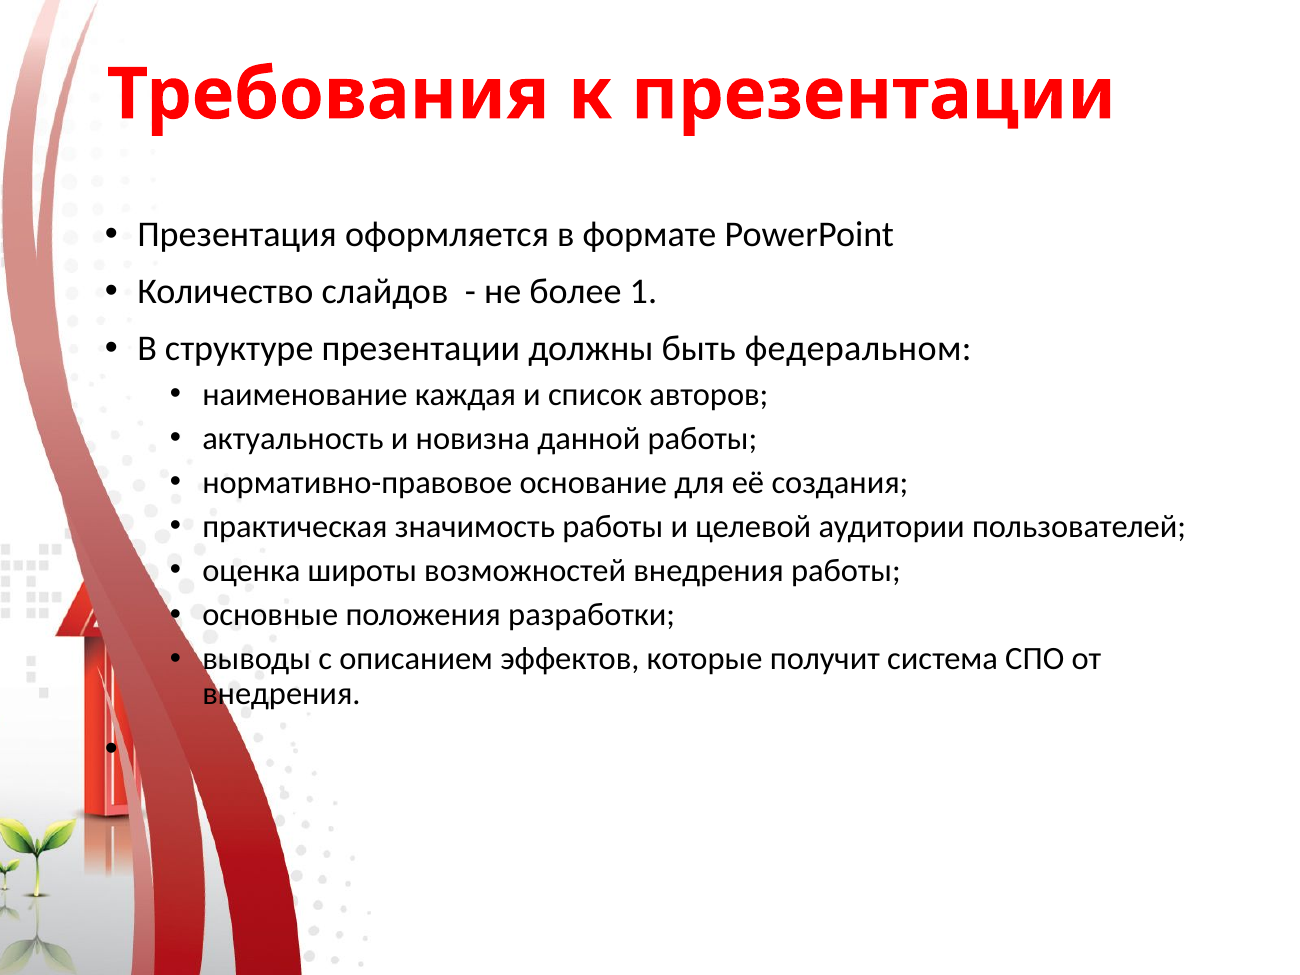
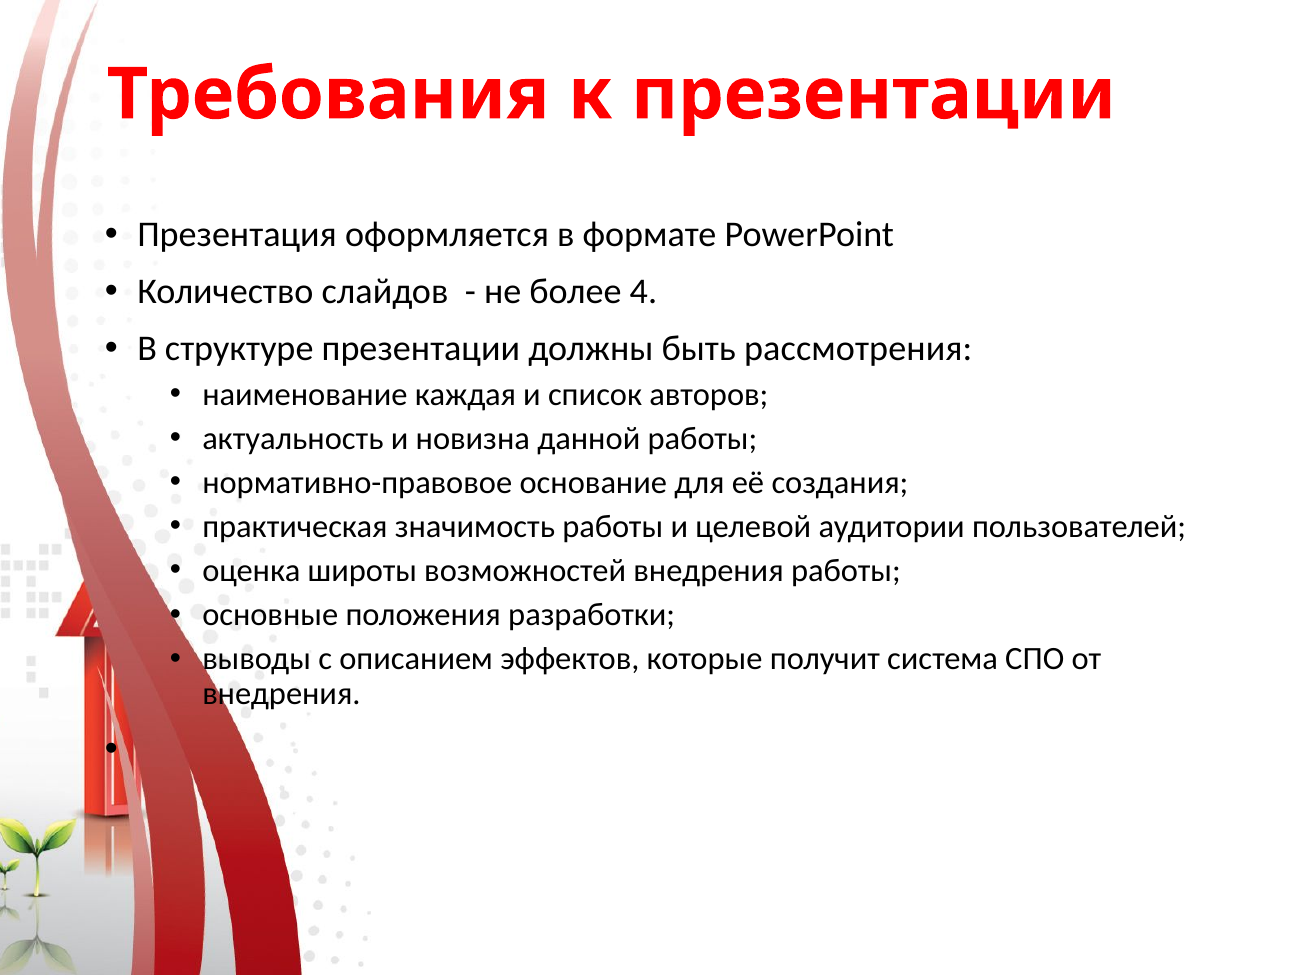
1: 1 -> 4
федеральном: федеральном -> рассмотрения
